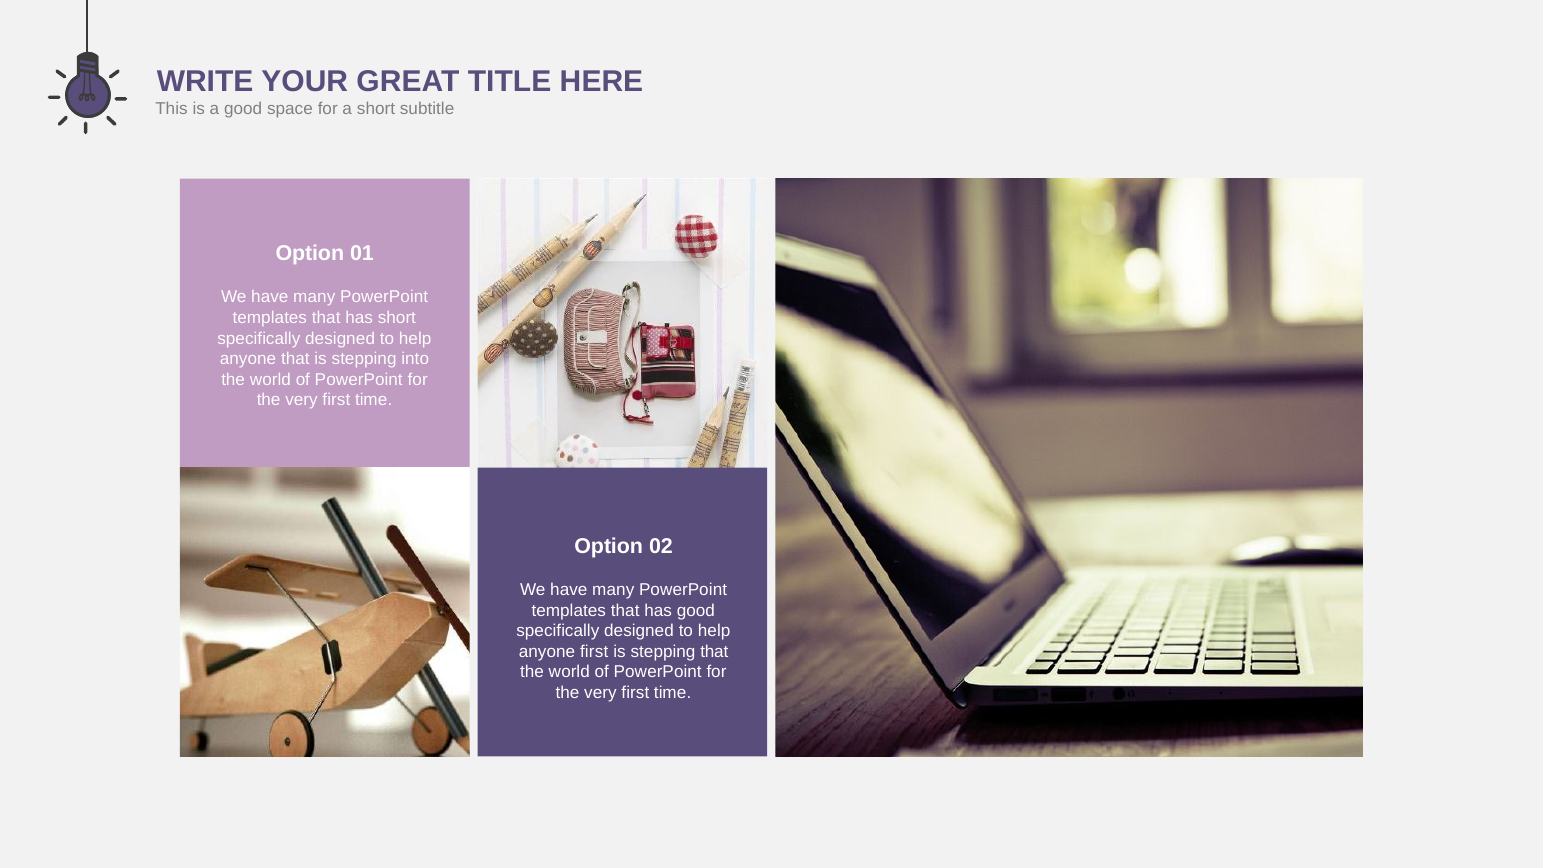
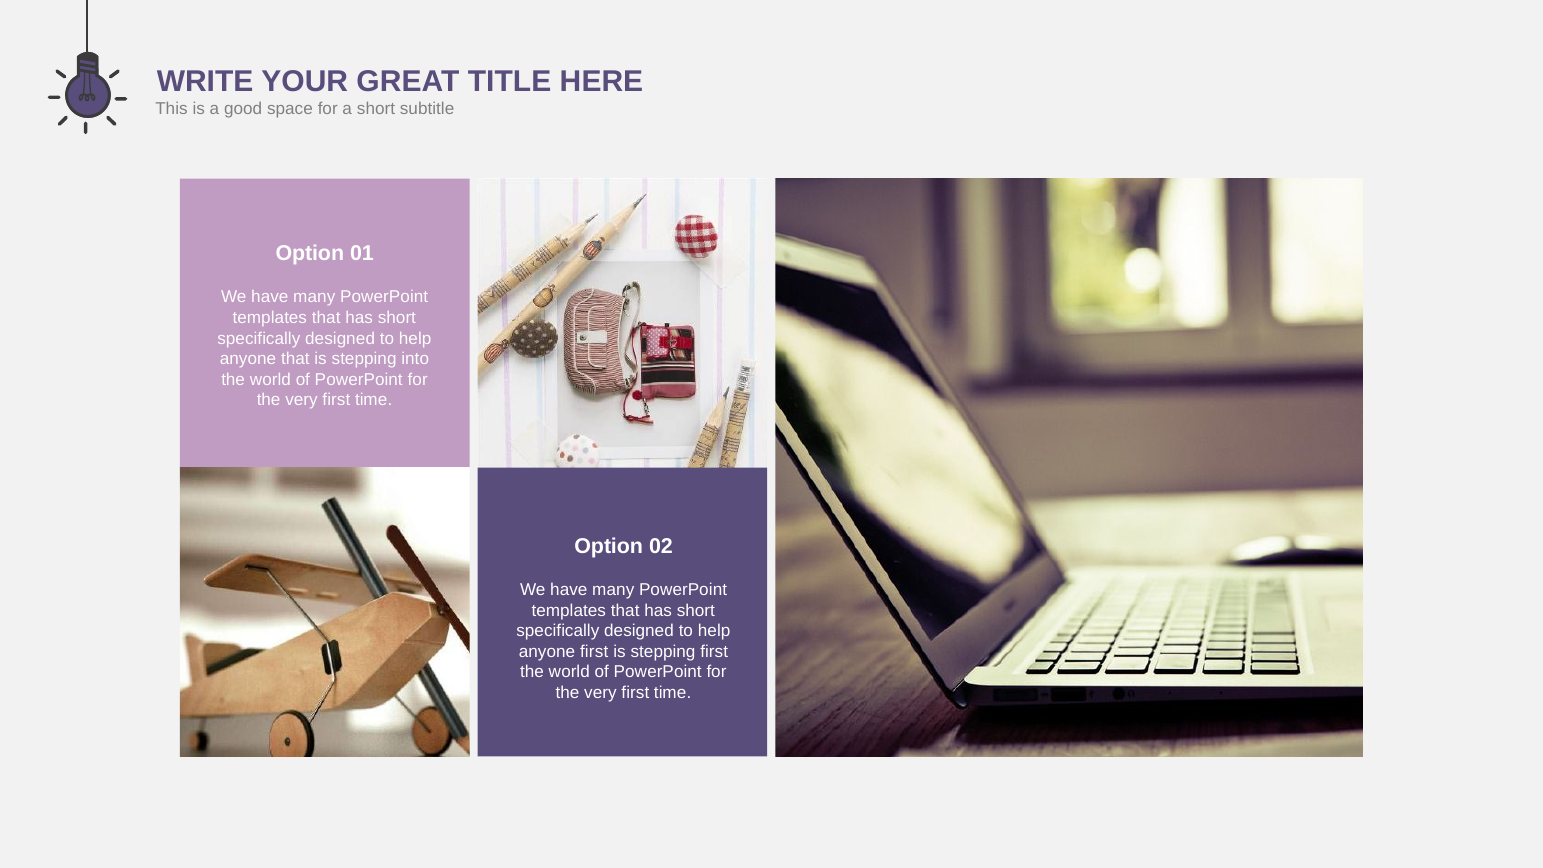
good at (696, 610): good -> short
stepping that: that -> first
